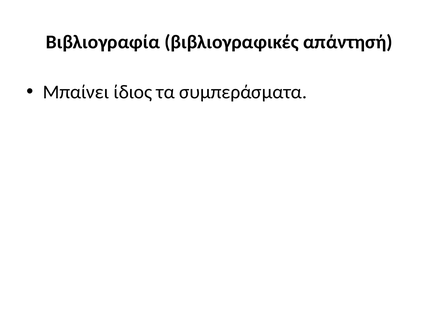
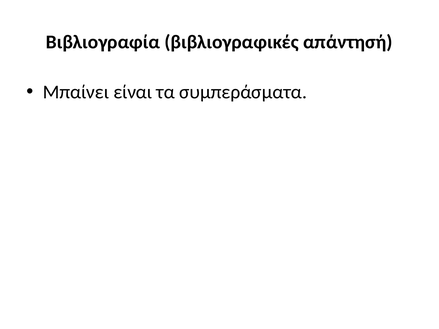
ίδιος: ίδιος -> είναι
